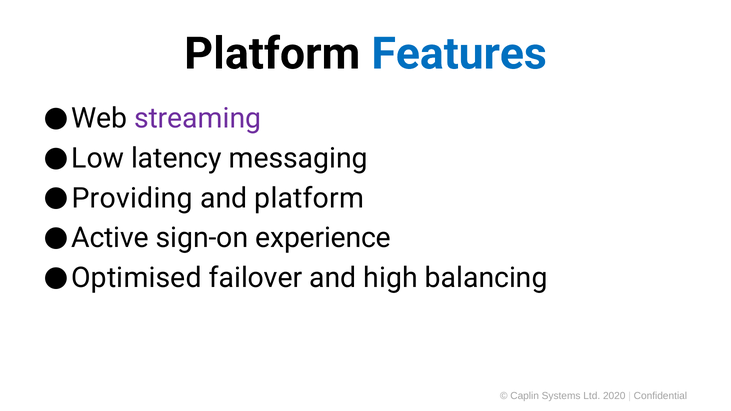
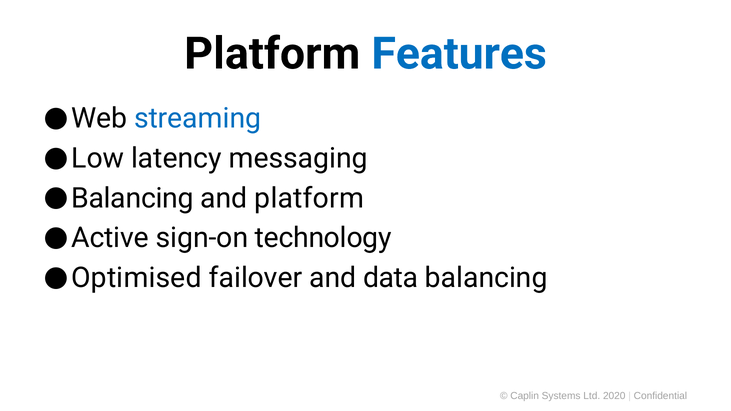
streaming colour: purple -> blue
Providing at (132, 198): Providing -> Balancing
experience: experience -> technology
high: high -> data
